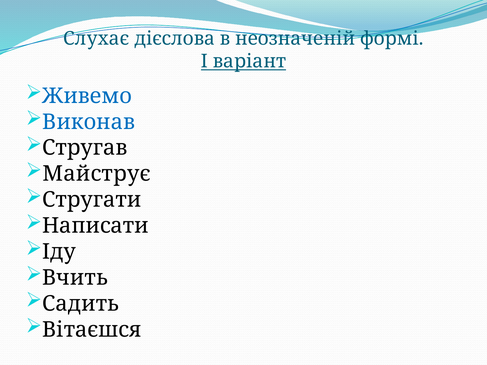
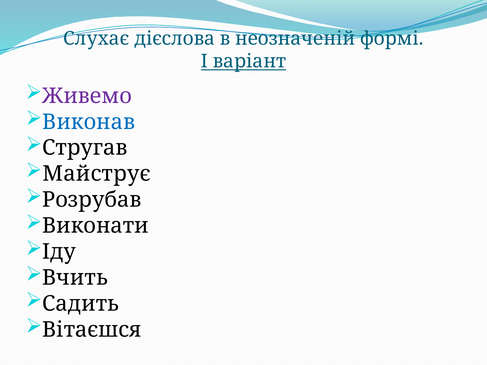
Живемо colour: blue -> purple
Стругати: Стругати -> Розрубав
Написати: Написати -> Виконати
